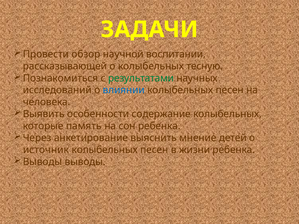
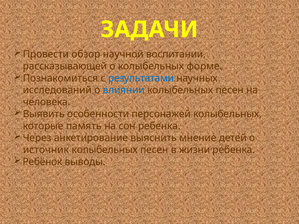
тесную: тесную -> форме
результатами colour: green -> blue
содержание: содержание -> персонажей
Выводы at (42, 162): Выводы -> Ребёнок
